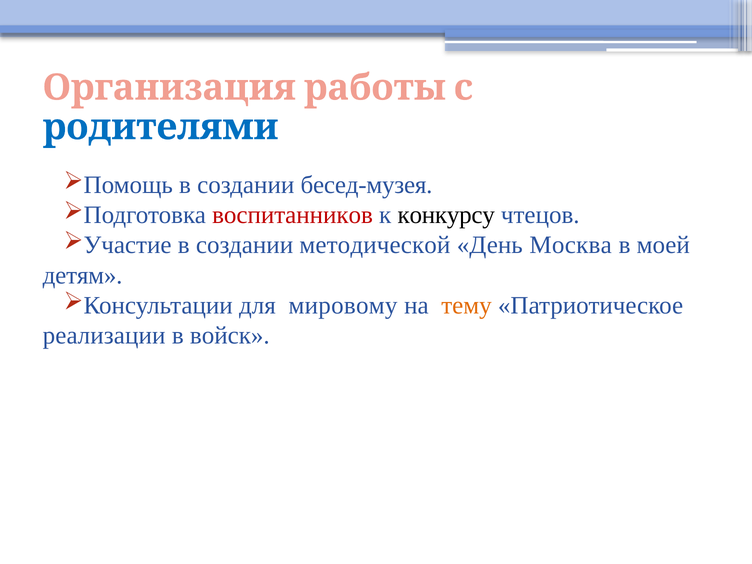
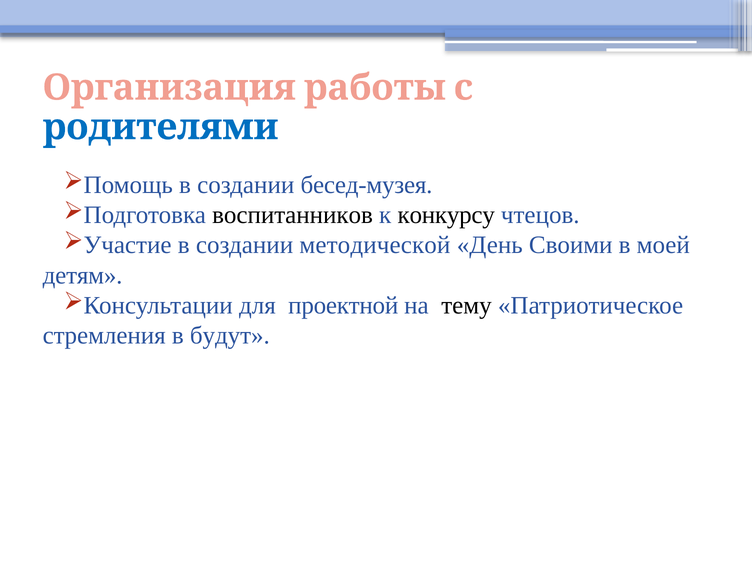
воспитанников colour: red -> black
Москва: Москва -> Своими
мировому: мировому -> проектной
тему colour: orange -> black
реализации: реализации -> стремления
войск: войск -> будут
